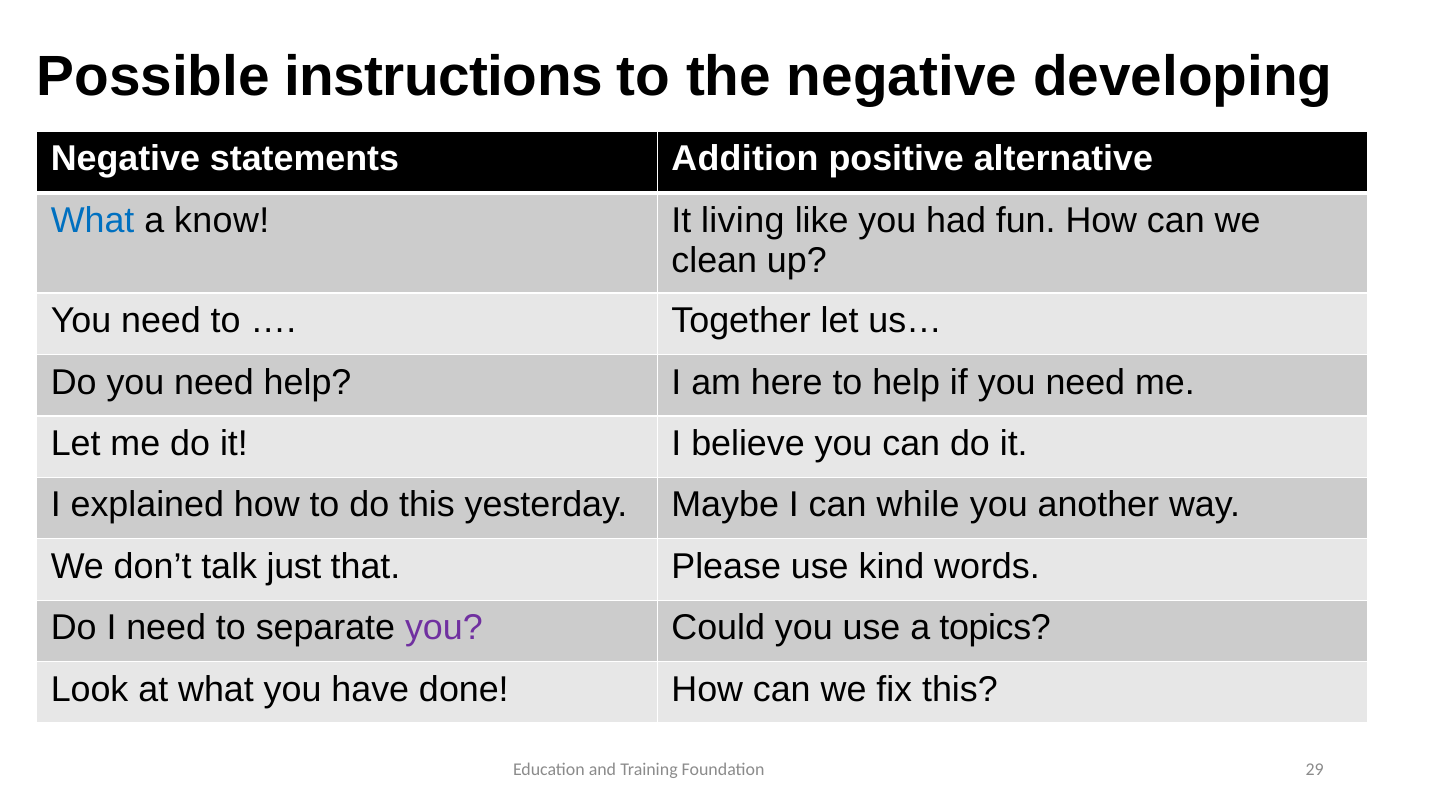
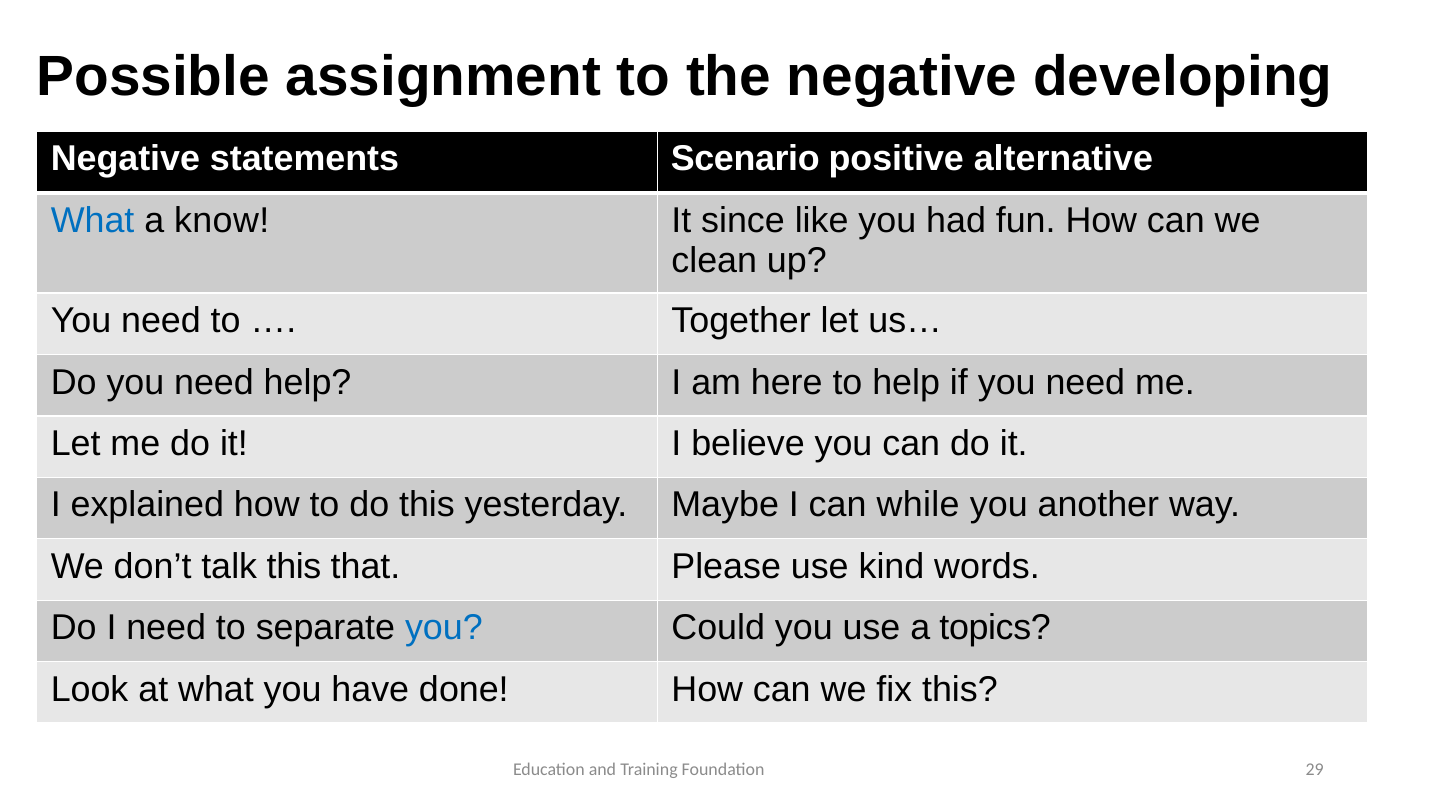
instructions: instructions -> assignment
Addition: Addition -> Scenario
living: living -> since
talk just: just -> this
you at (444, 628) colour: purple -> blue
